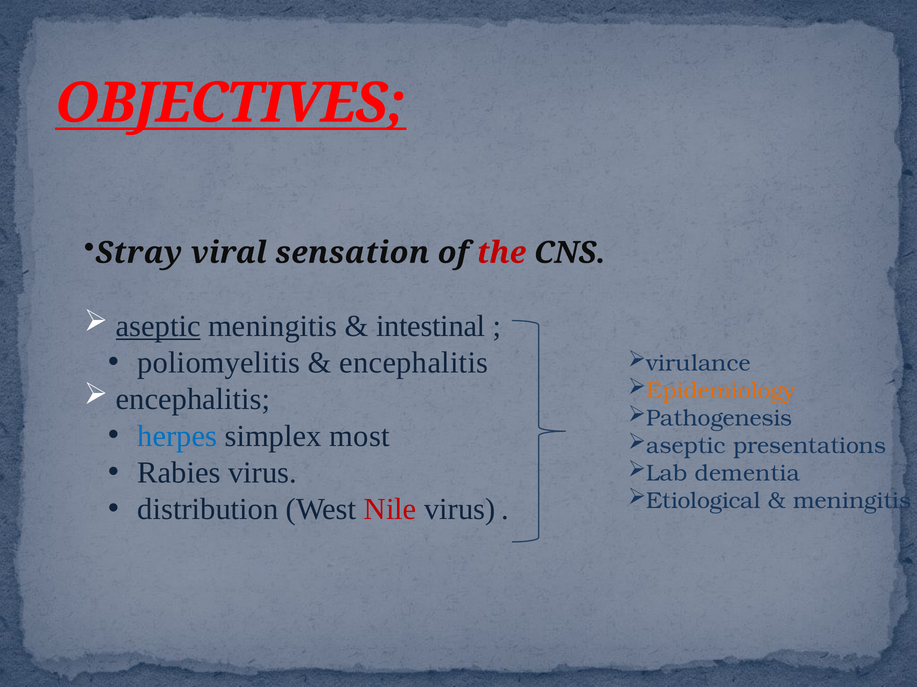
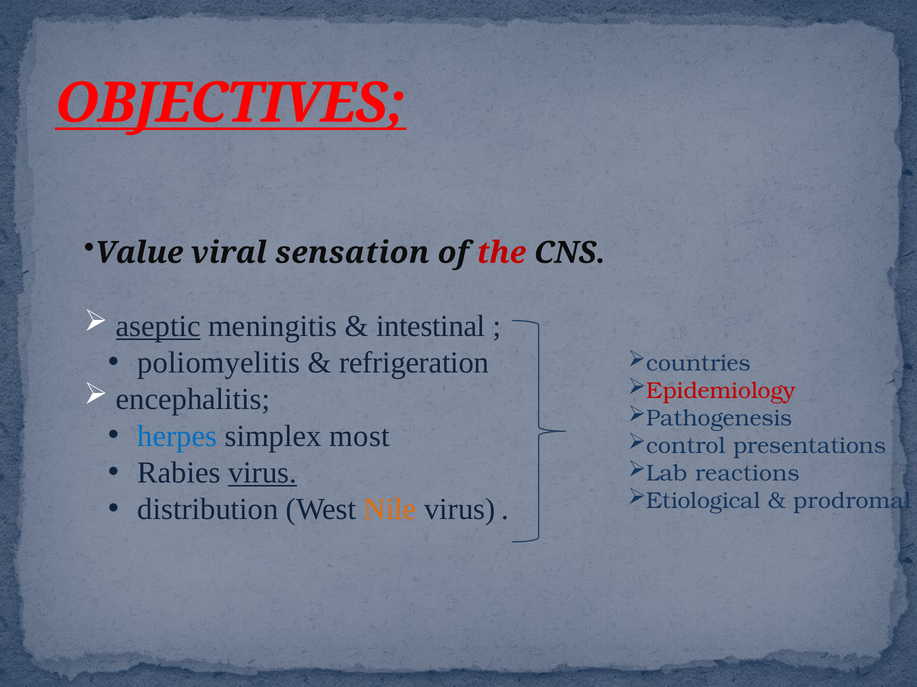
Stray: Stray -> Value
encephalitis at (414, 363): encephalitis -> refrigeration
virulance: virulance -> countries
Epidemiology colour: orange -> red
aseptic at (686, 446): aseptic -> control
virus at (263, 473) underline: none -> present
dementia: dementia -> reactions
meningitis at (852, 501): meningitis -> prodromal
Nile colour: red -> orange
